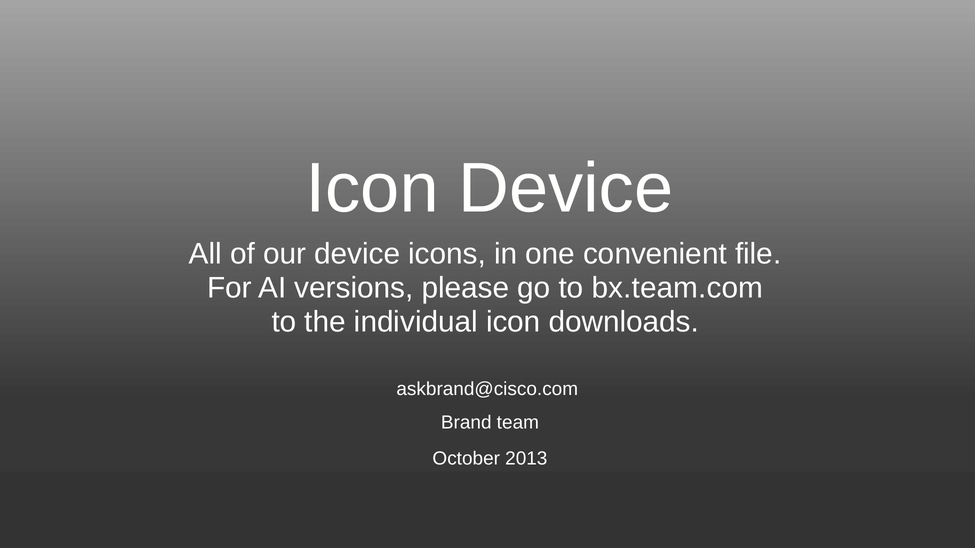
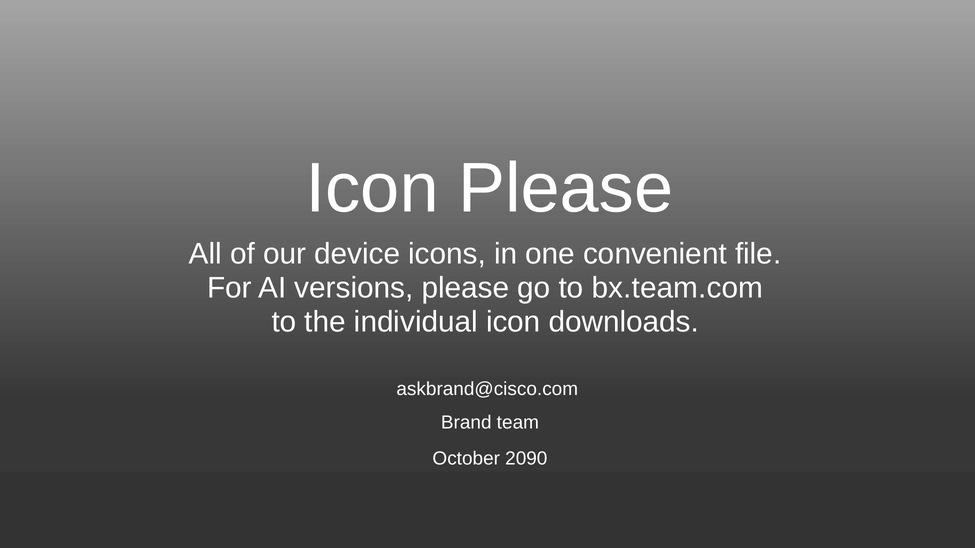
Icon Device: Device -> Please
2013: 2013 -> 2090
